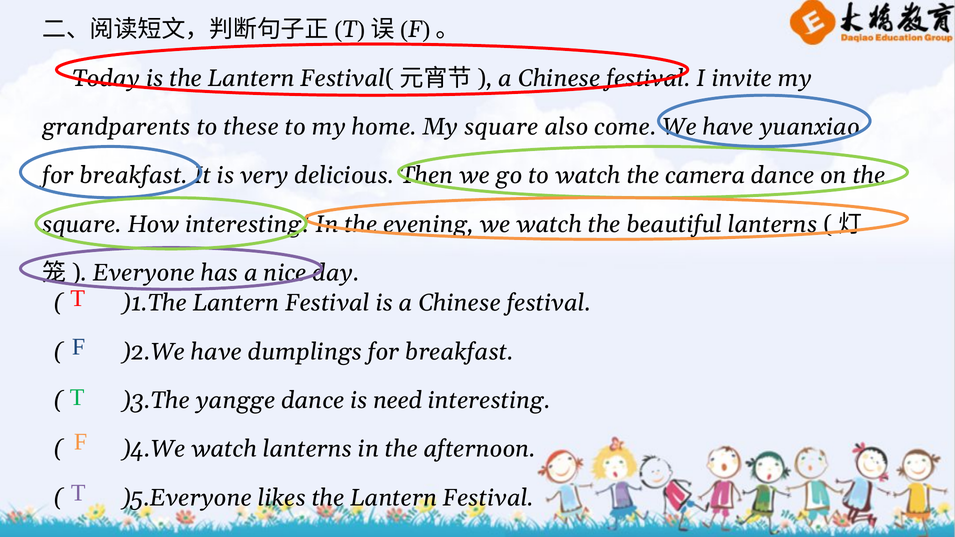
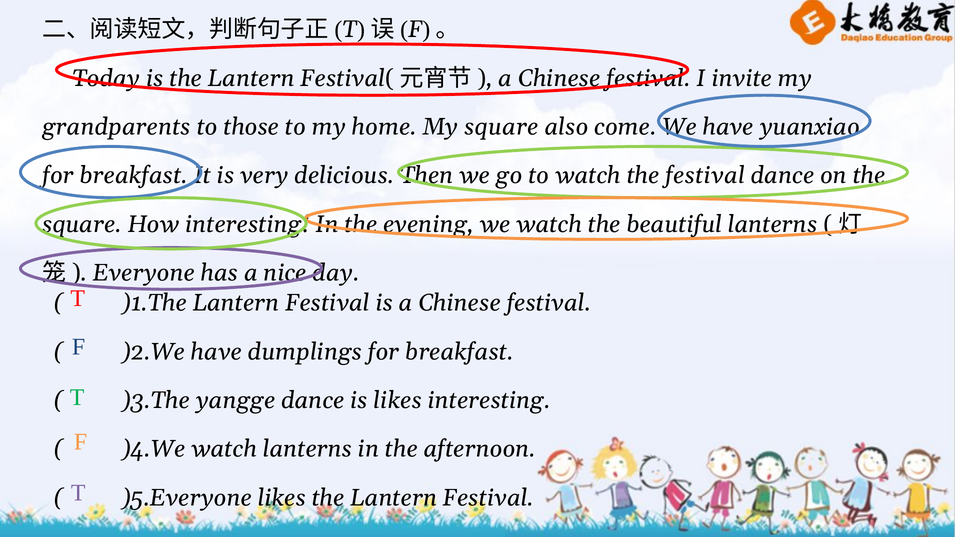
these: these -> those
the camera: camera -> festival
is need: need -> likes
